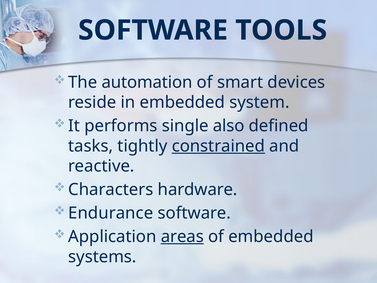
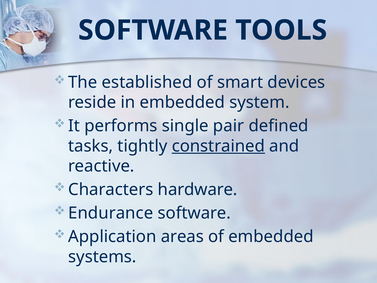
automation: automation -> established
also: also -> pair
areas underline: present -> none
